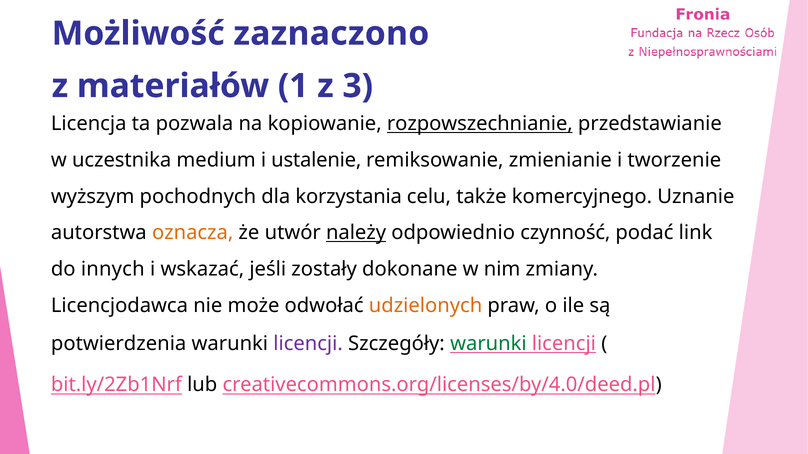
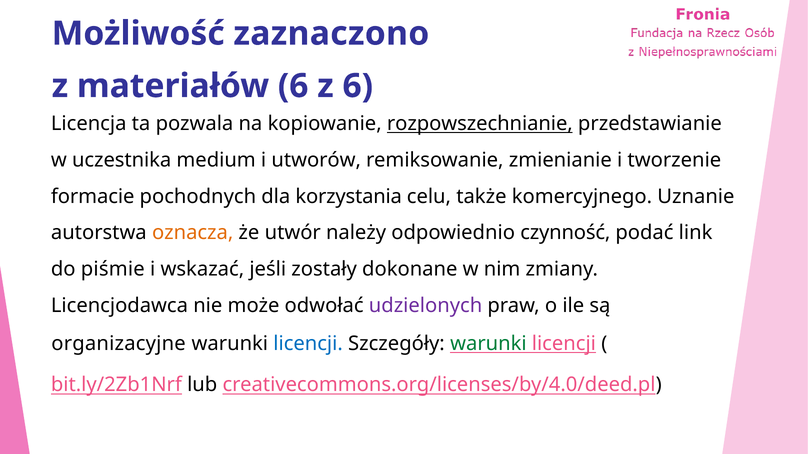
materiałów 1: 1 -> 6
z 3: 3 -> 6
ustalenie: ustalenie -> utworów
wyższym: wyższym -> formacie
należy underline: present -> none
innych: innych -> piśmie
udzielonych colour: orange -> purple
potwierdzenia: potwierdzenia -> organizacyjne
licencji at (308, 344) colour: purple -> blue
